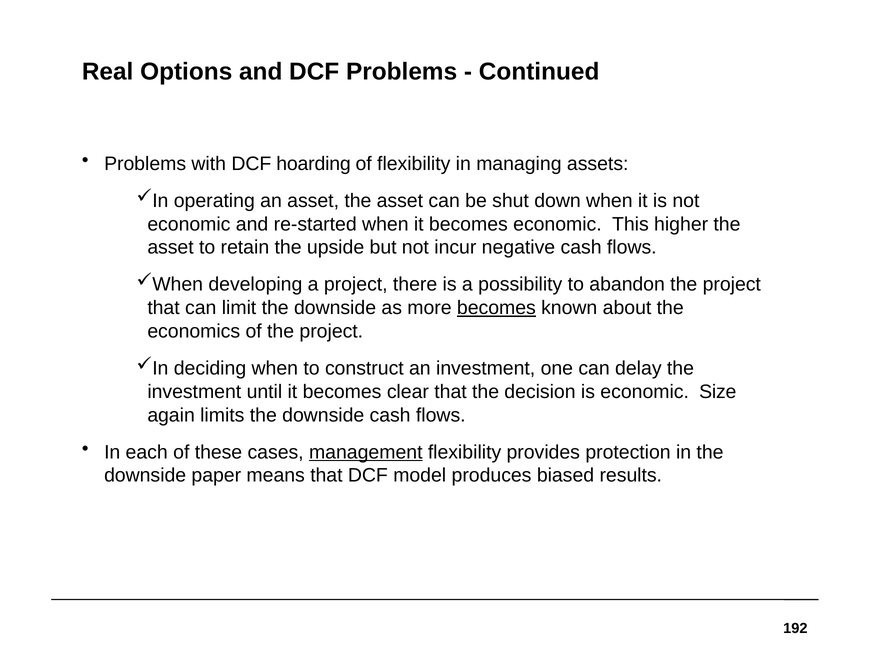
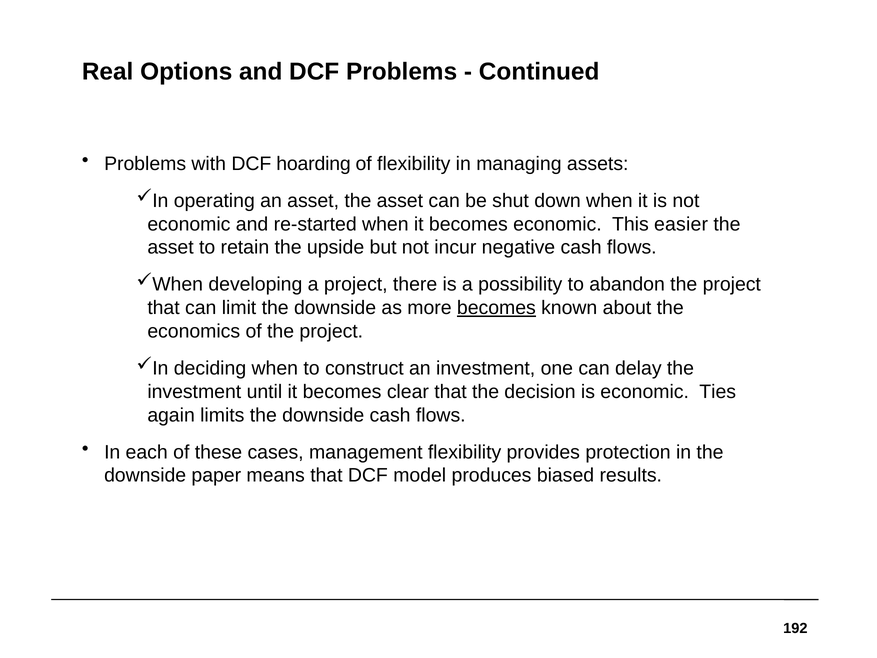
higher: higher -> easier
Size: Size -> Ties
management underline: present -> none
